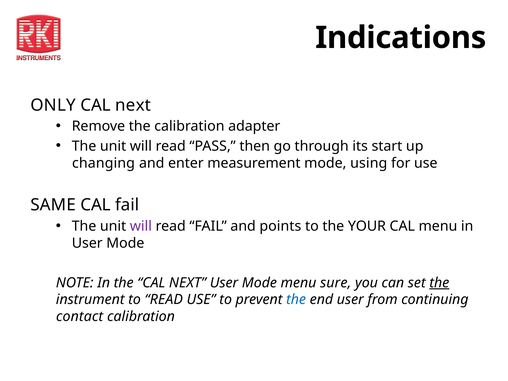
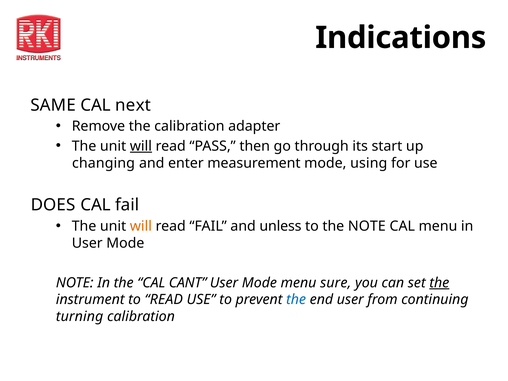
ONLY: ONLY -> SAME
will at (141, 146) underline: none -> present
SAME: SAME -> DOES
will at (141, 226) colour: purple -> orange
points: points -> unless
the YOUR: YOUR -> NOTE
the CAL NEXT: NEXT -> CANT
contact: contact -> turning
